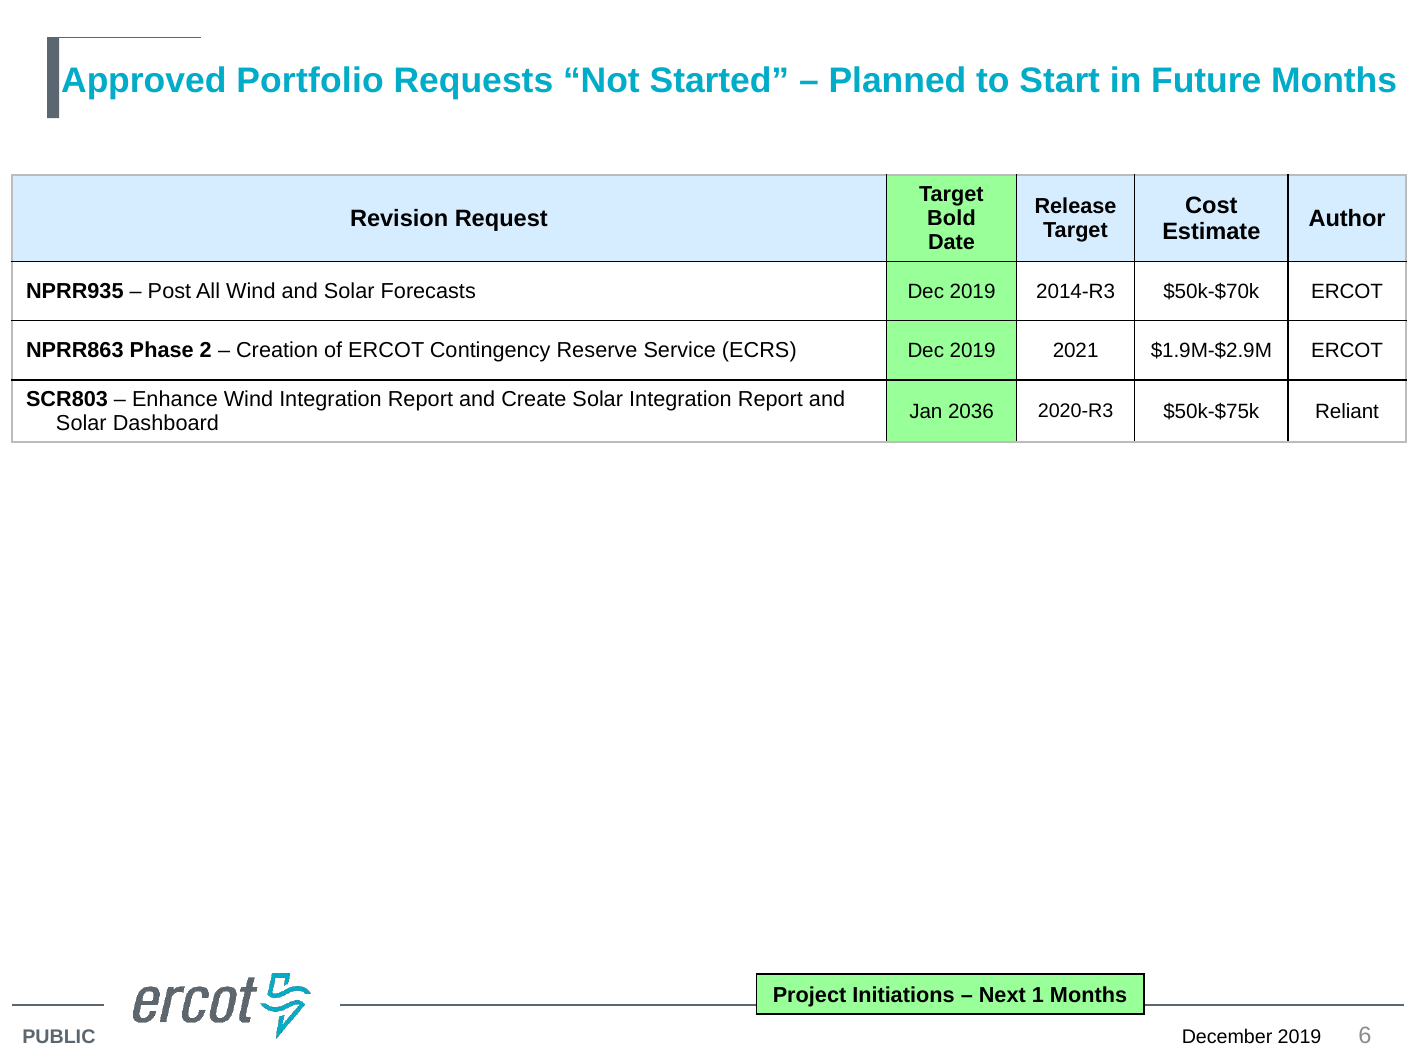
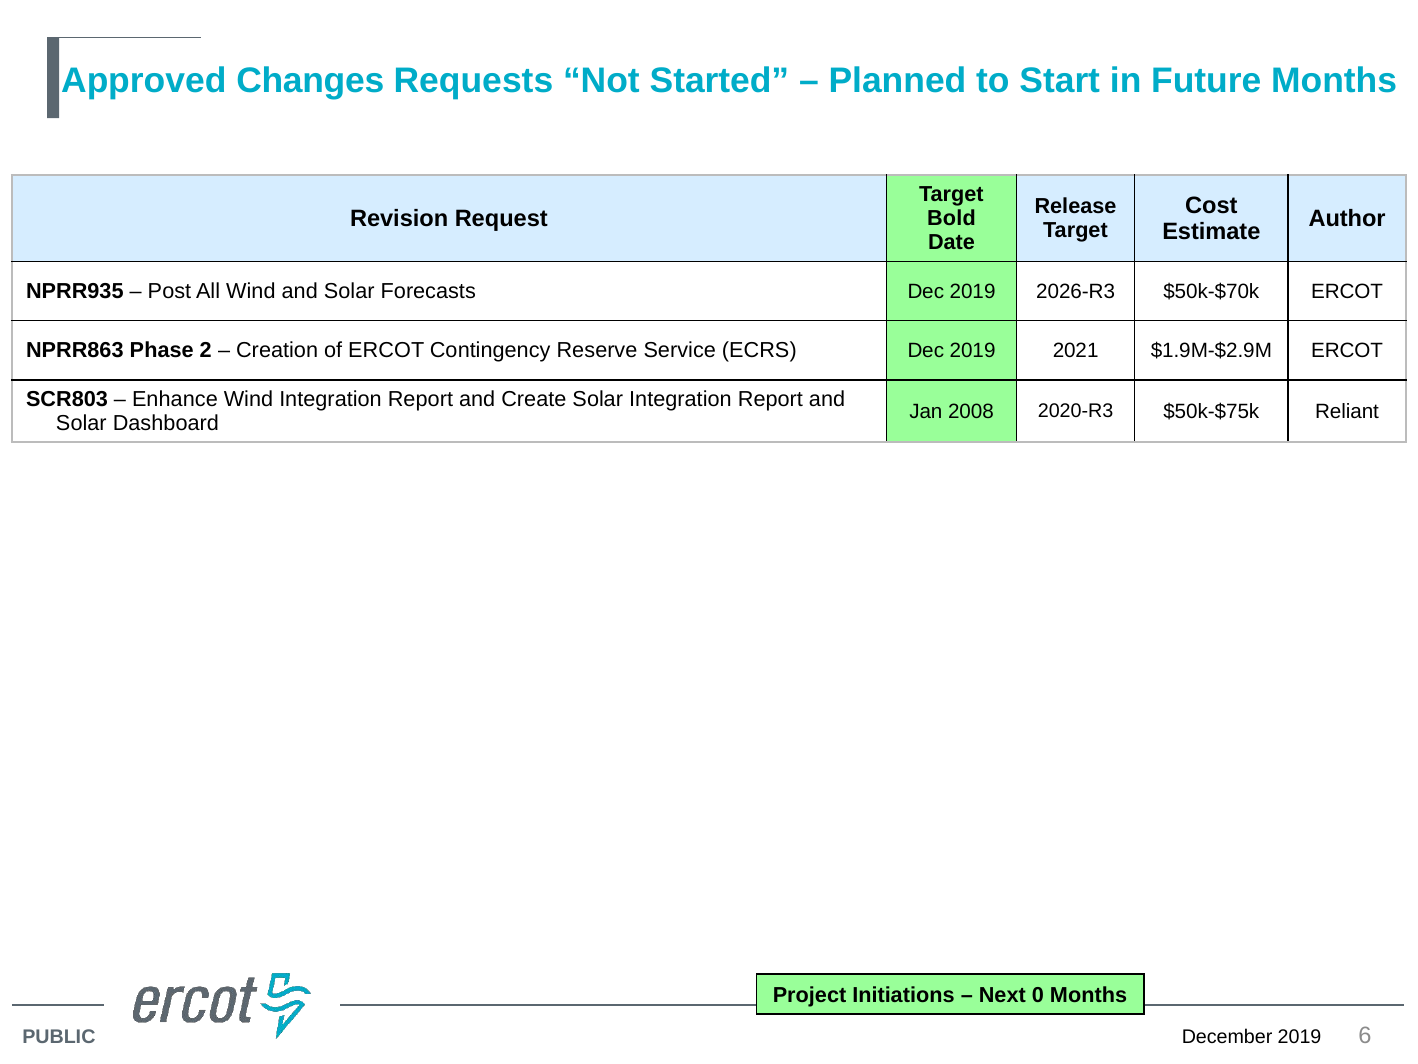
Portfolio: Portfolio -> Changes
2014-R3: 2014-R3 -> 2026-R3
2036: 2036 -> 2008
1: 1 -> 0
